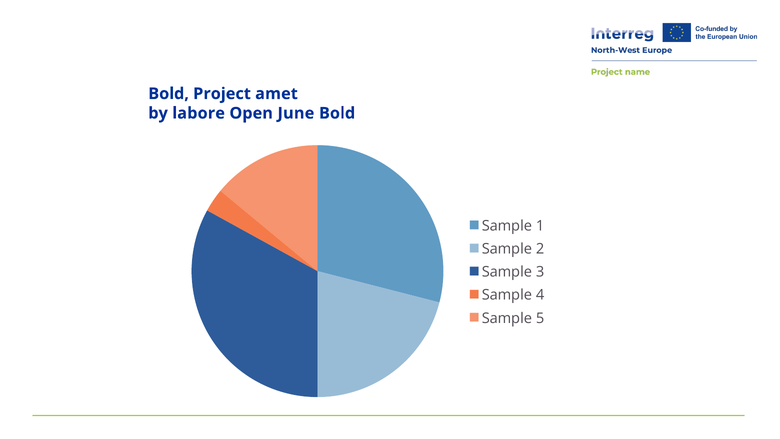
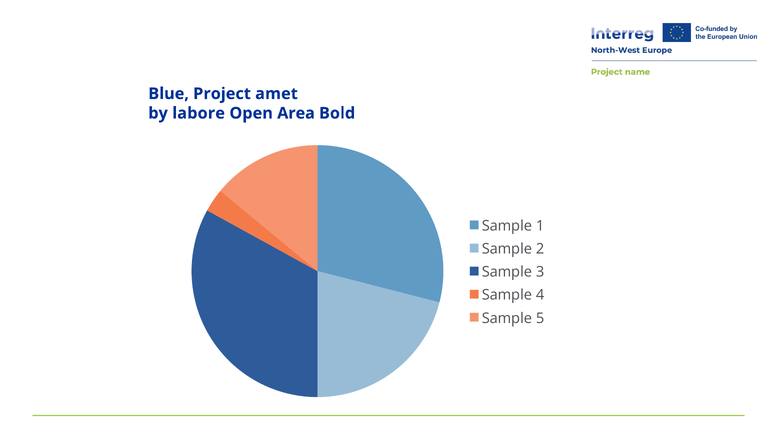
Bold at (169, 94): Bold -> Blue
June: June -> Area
